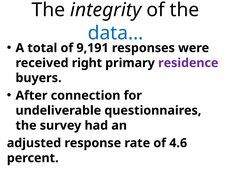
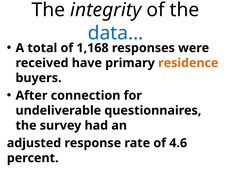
9,191: 9,191 -> 1,168
right: right -> have
residence colour: purple -> orange
